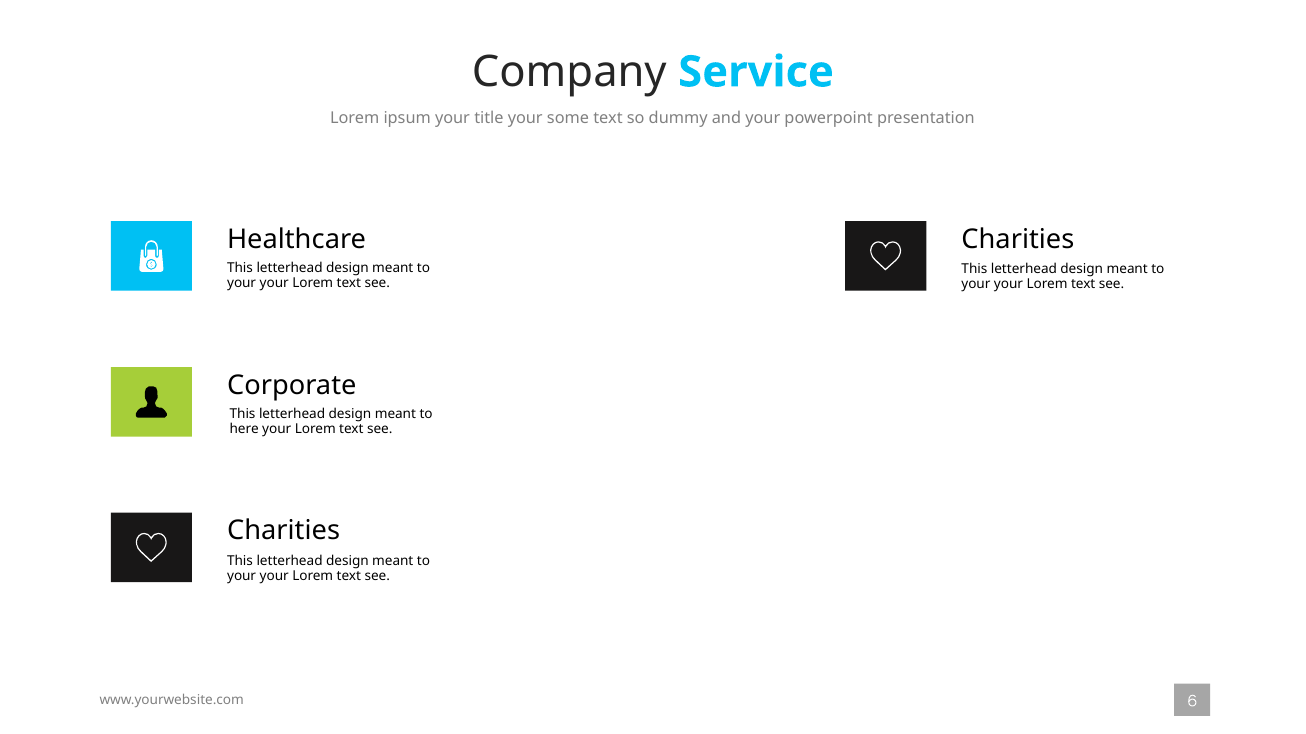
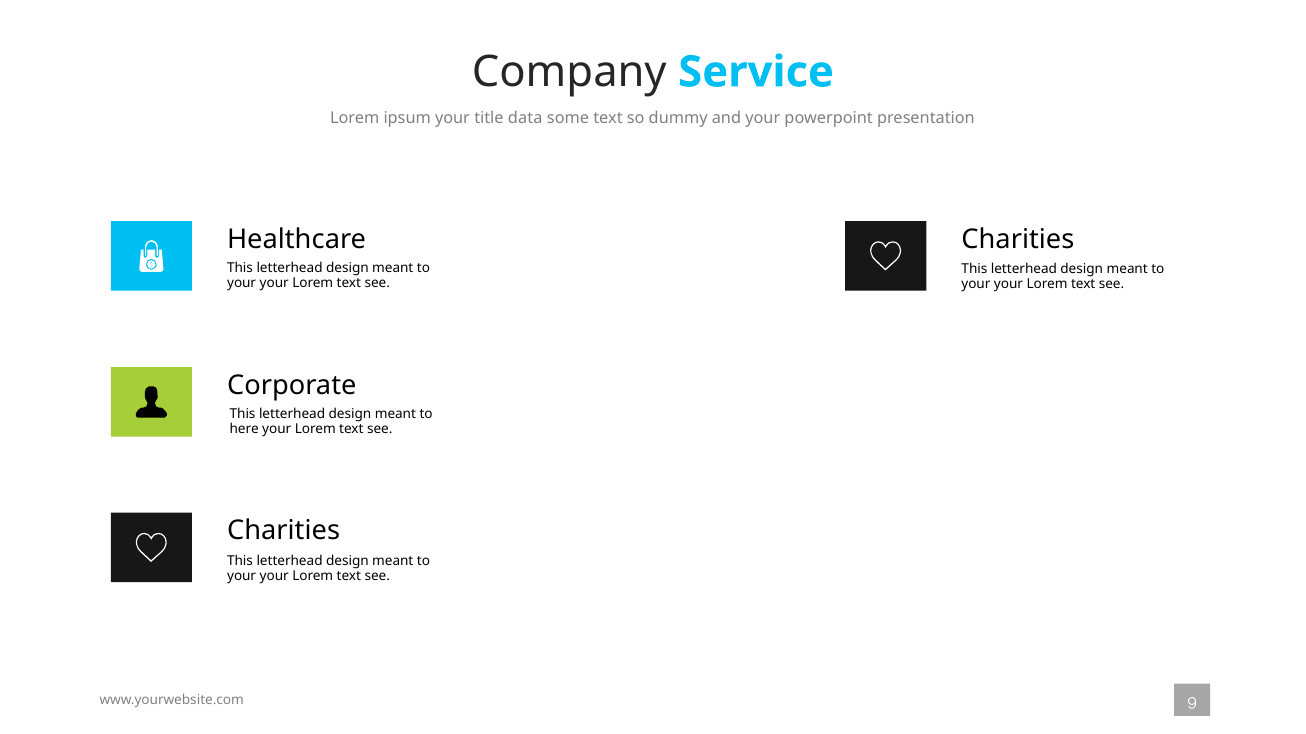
title your: your -> data
6: 6 -> 9
